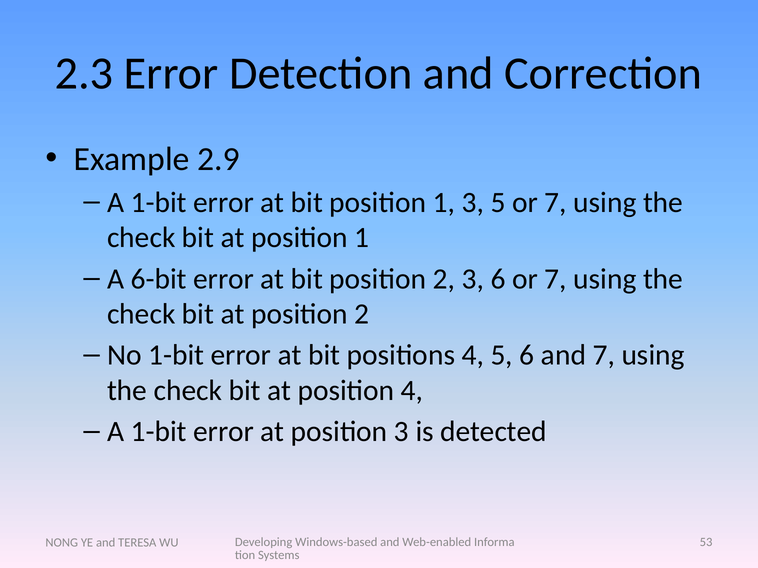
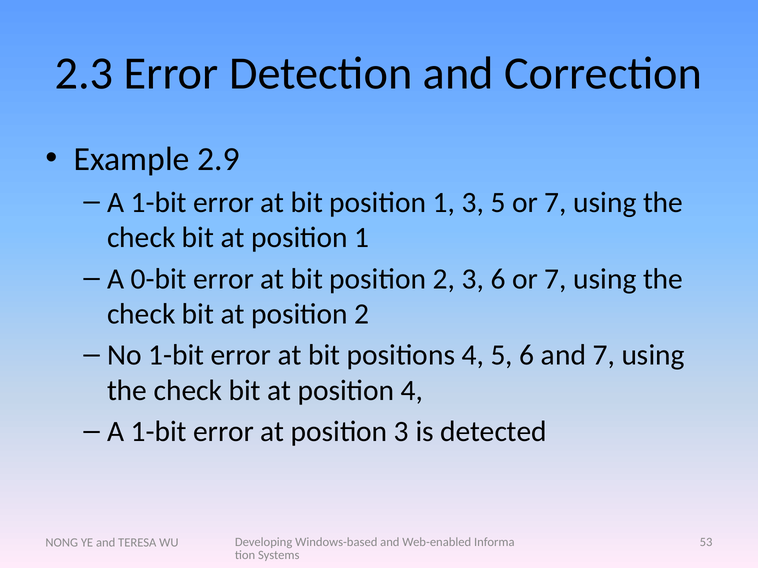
6-bit: 6-bit -> 0-bit
